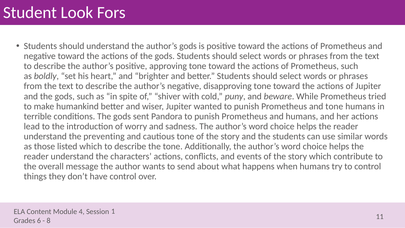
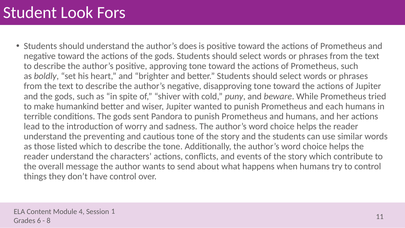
author’s gods: gods -> does
and tone: tone -> each
